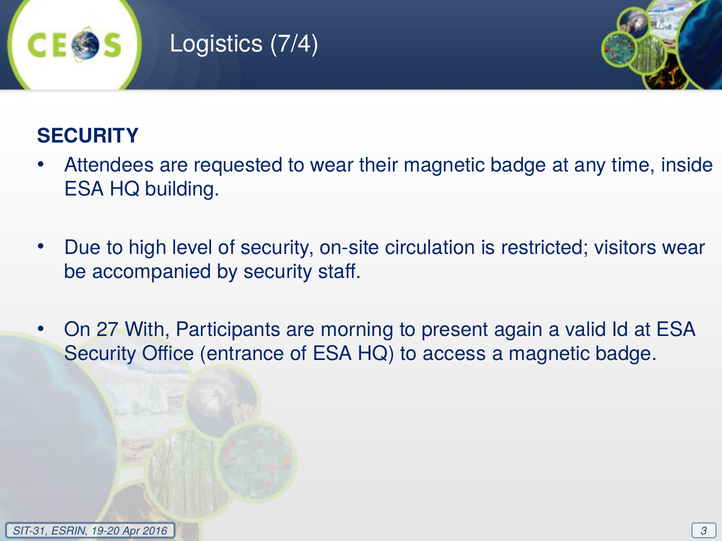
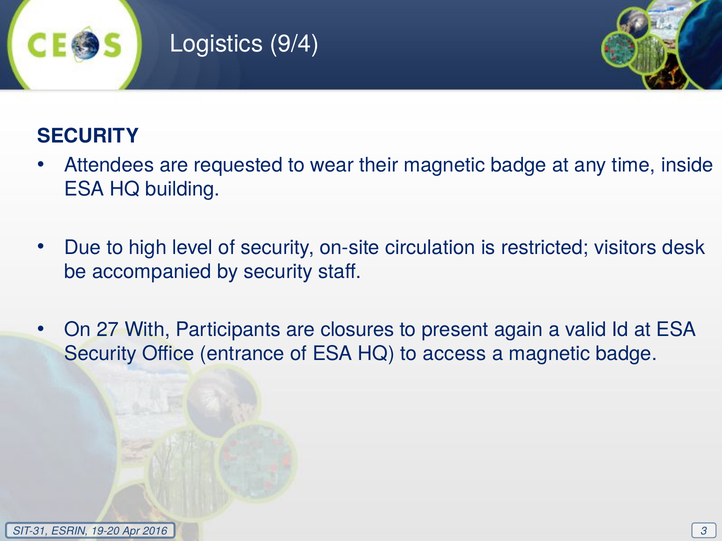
7/4: 7/4 -> 9/4
visitors wear: wear -> desk
morning: morning -> closures
